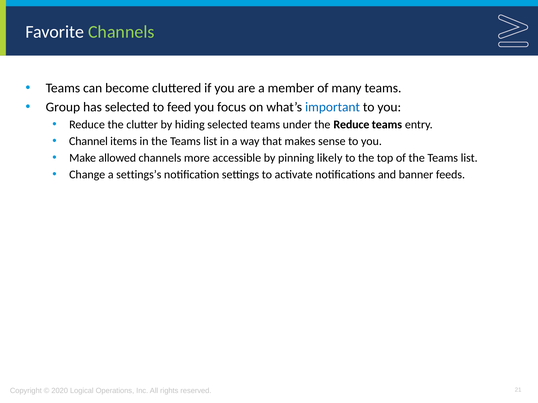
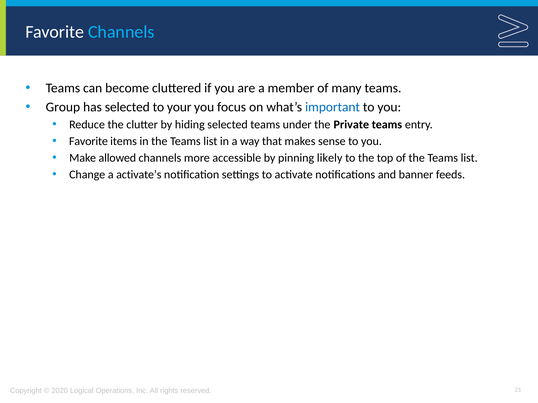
Channels at (121, 32) colour: light green -> light blue
feed: feed -> your
the Reduce: Reduce -> Private
Channel at (88, 141): Channel -> Favorite
settings’s: settings’s -> activate’s
